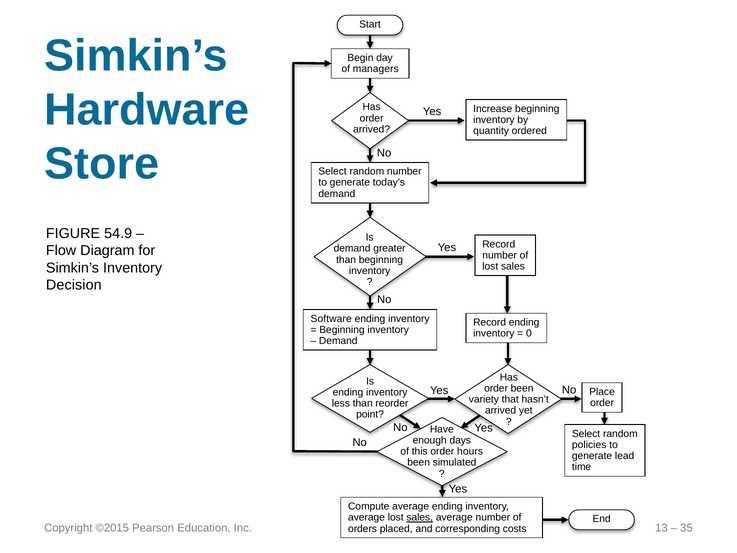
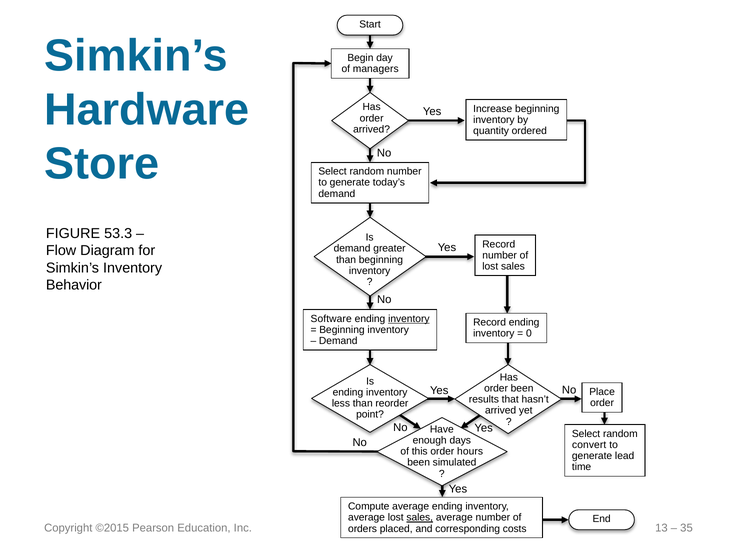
54.9: 54.9 -> 53.3
Decision: Decision -> Behavior
inventory at (409, 319) underline: none -> present
variety: variety -> results
policies: policies -> convert
